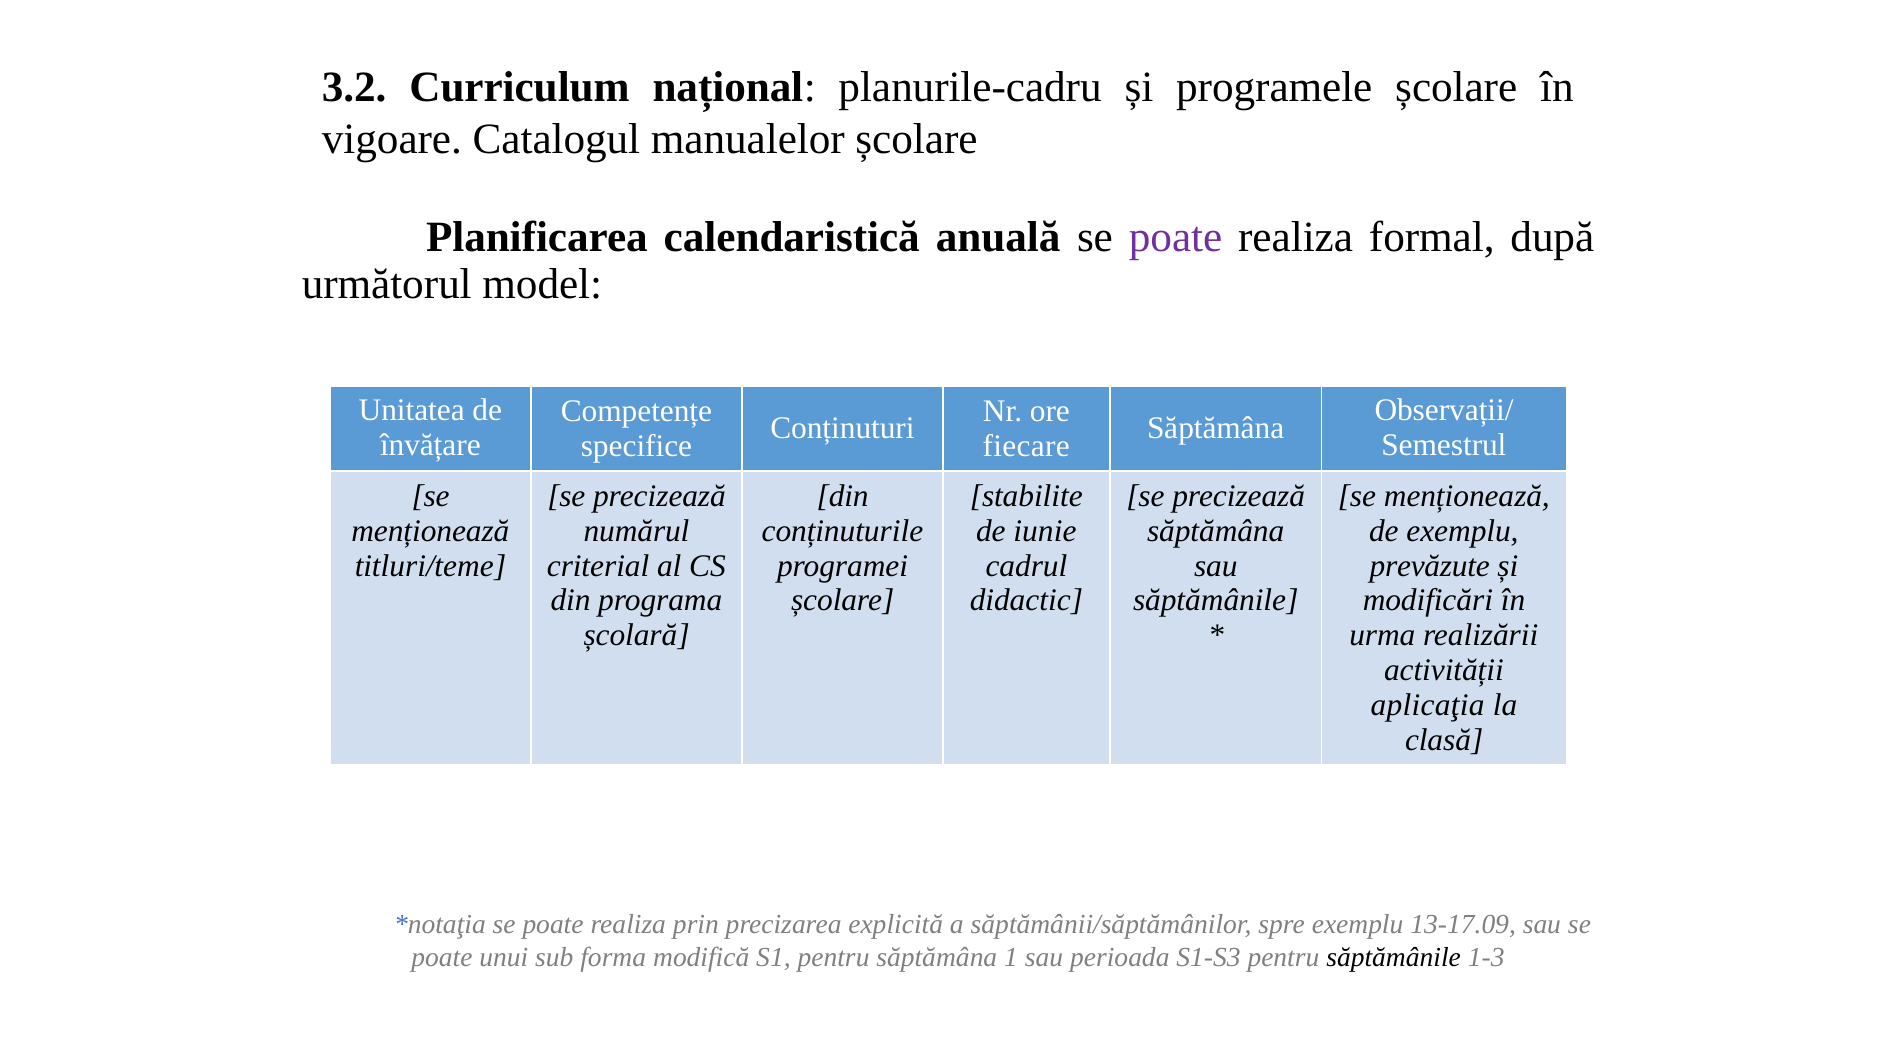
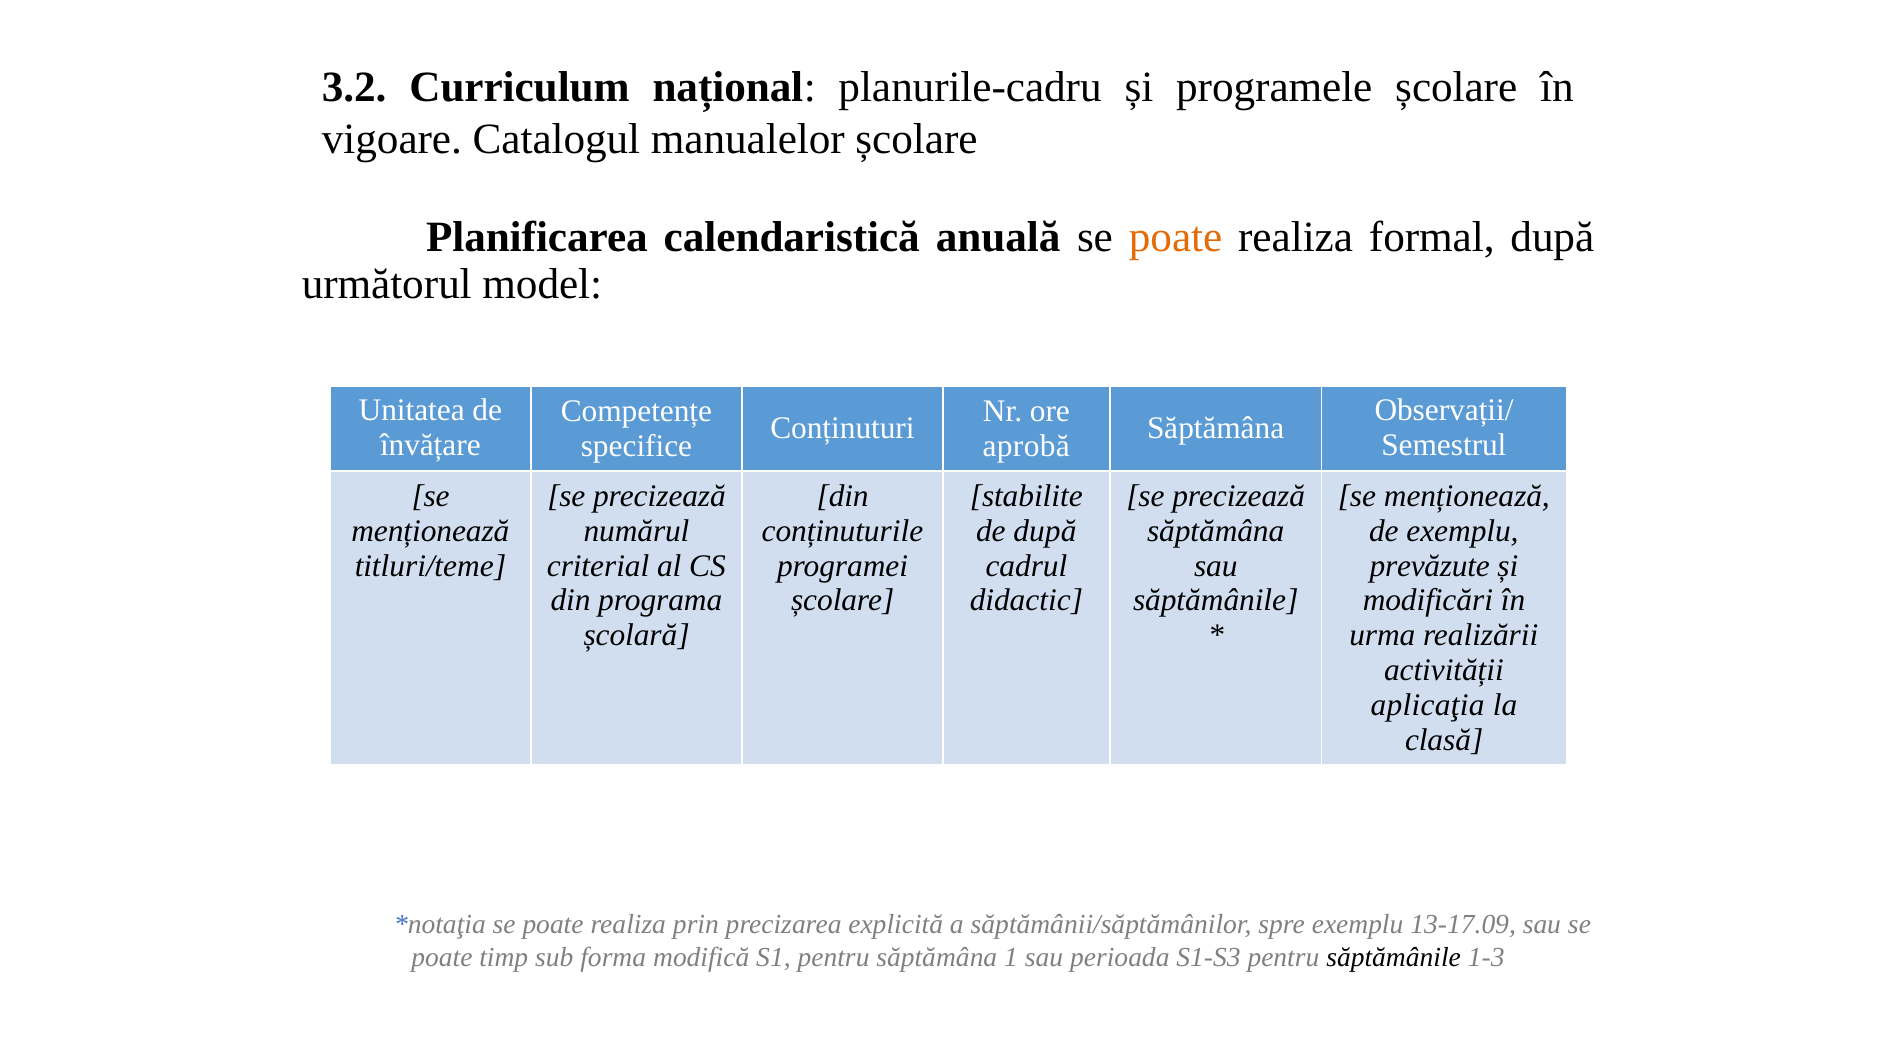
poate at (1176, 238) colour: purple -> orange
fiecare: fiecare -> aprobă
de iunie: iunie -> după
unui: unui -> timp
